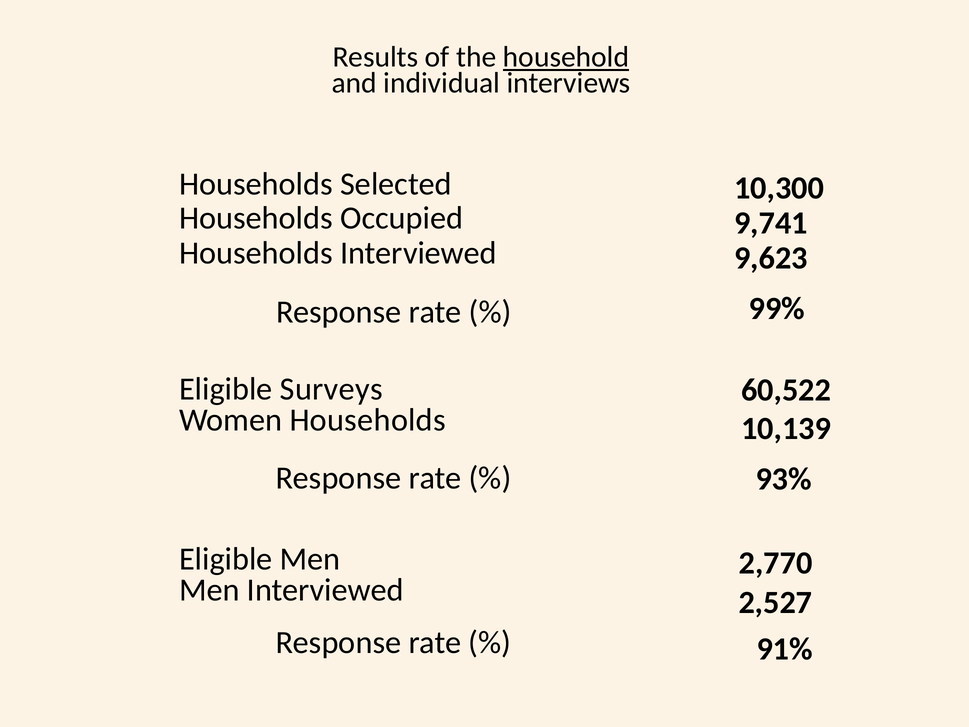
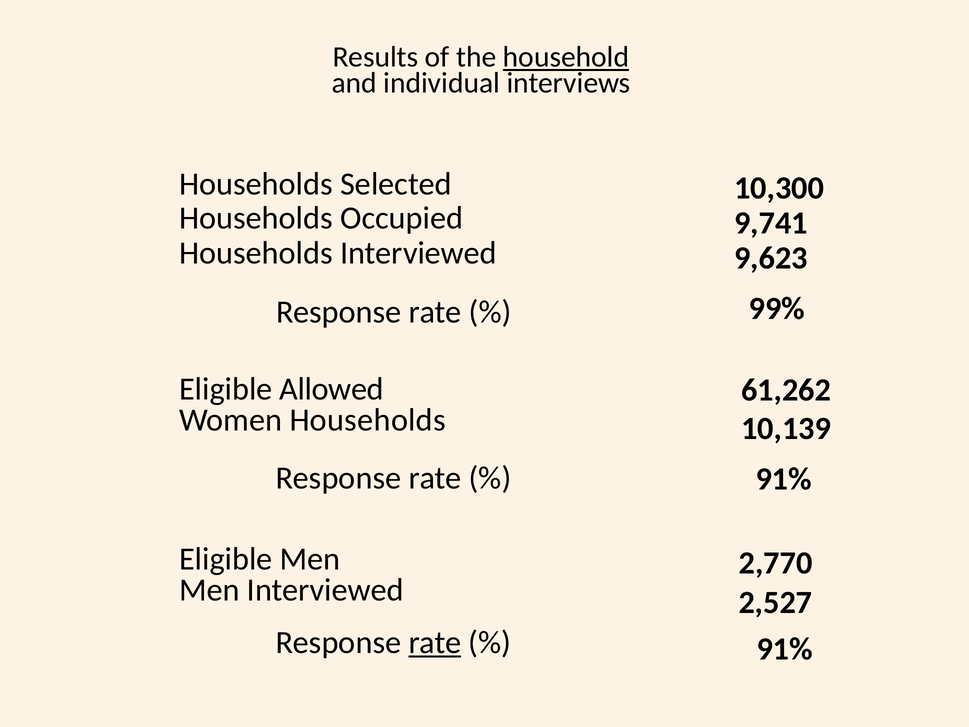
Surveys: Surveys -> Allowed
60,522: 60,522 -> 61,262
93% at (784, 479): 93% -> 91%
rate at (435, 642) underline: none -> present
